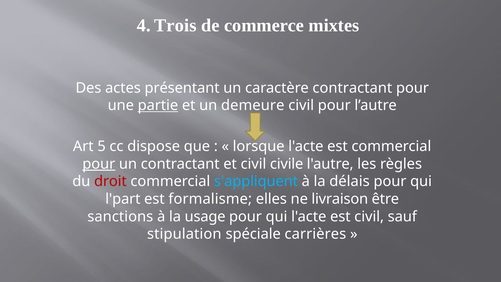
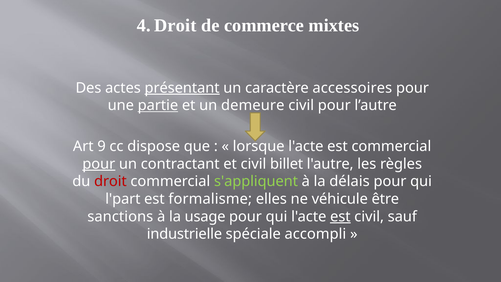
4 Trois: Trois -> Droit
présentant underline: none -> present
caractère contractant: contractant -> accessoires
5: 5 -> 9
civile: civile -> billet
s'appliquent colour: light blue -> light green
livraison: livraison -> véhicule
est at (340, 216) underline: none -> present
stipulation: stipulation -> industrielle
carrières: carrières -> accompli
